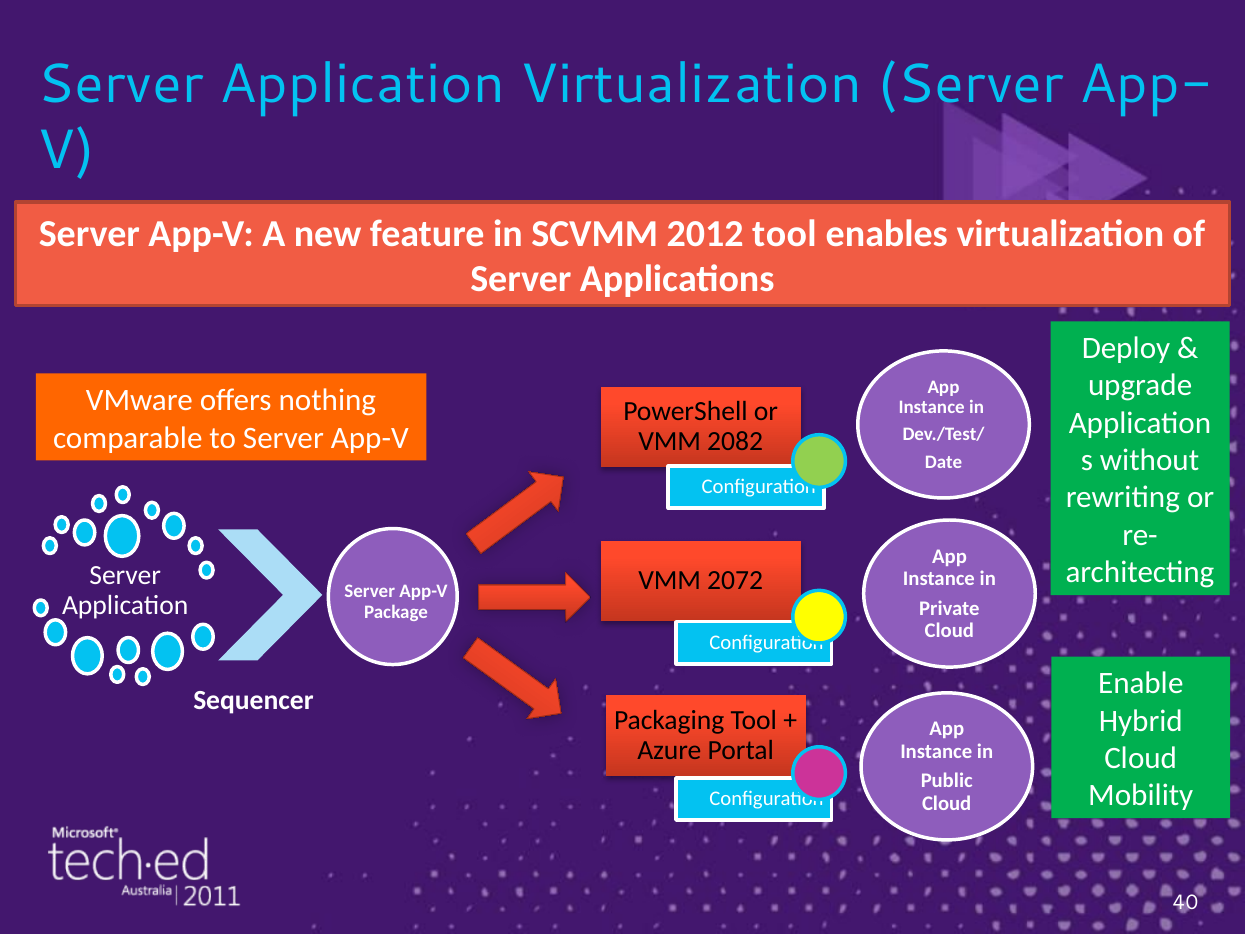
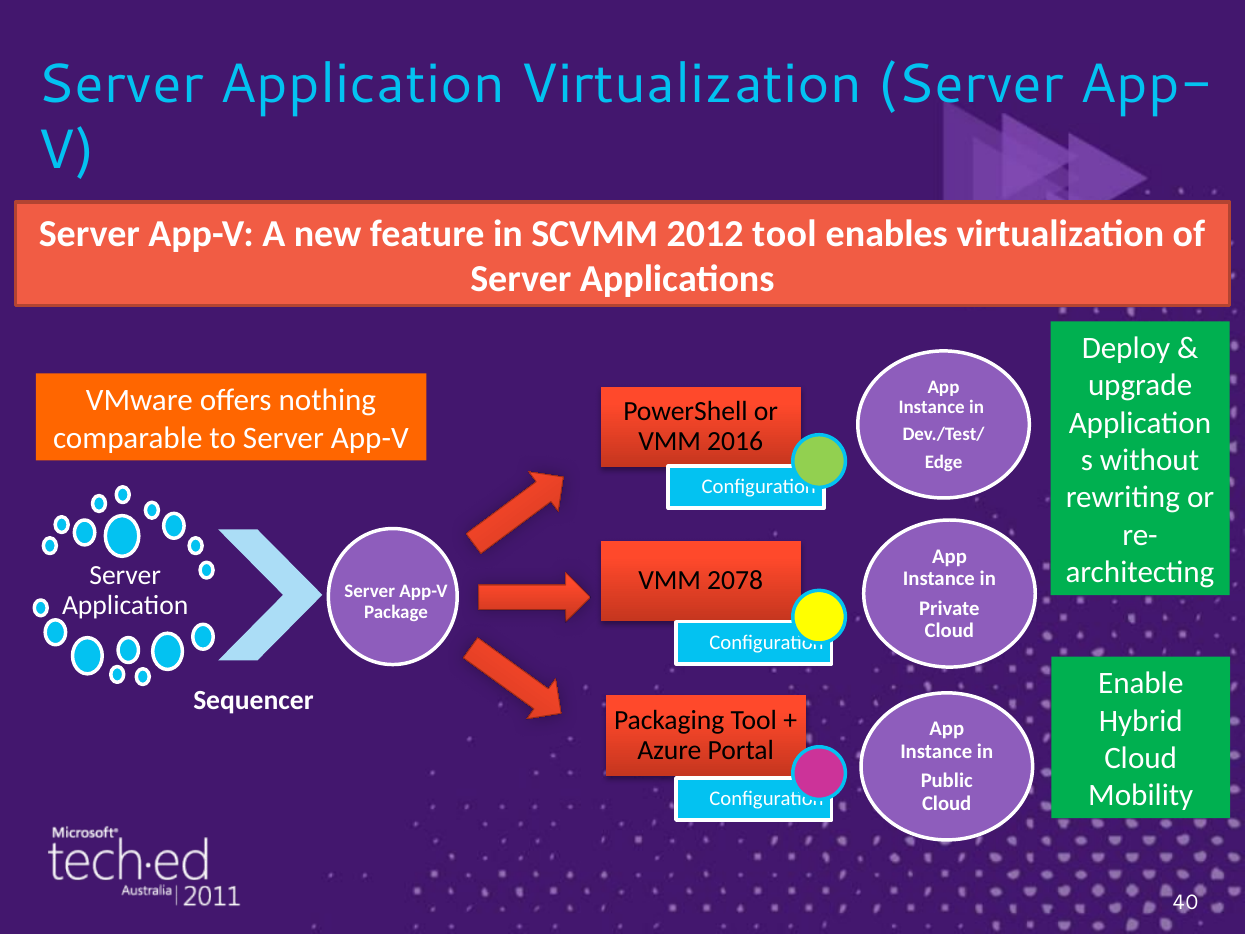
2082: 2082 -> 2016
Date: Date -> Edge
2072: 2072 -> 2078
